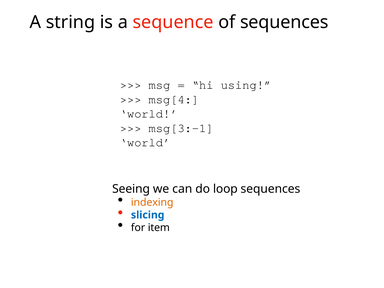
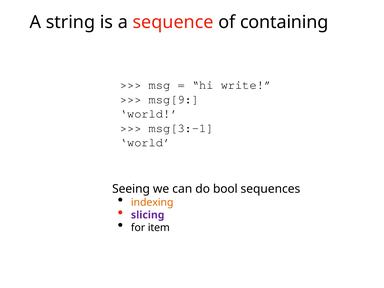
of sequences: sequences -> containing
using: using -> write
msg[4: msg[4 -> msg[9
loop: loop -> bool
slicing colour: blue -> purple
